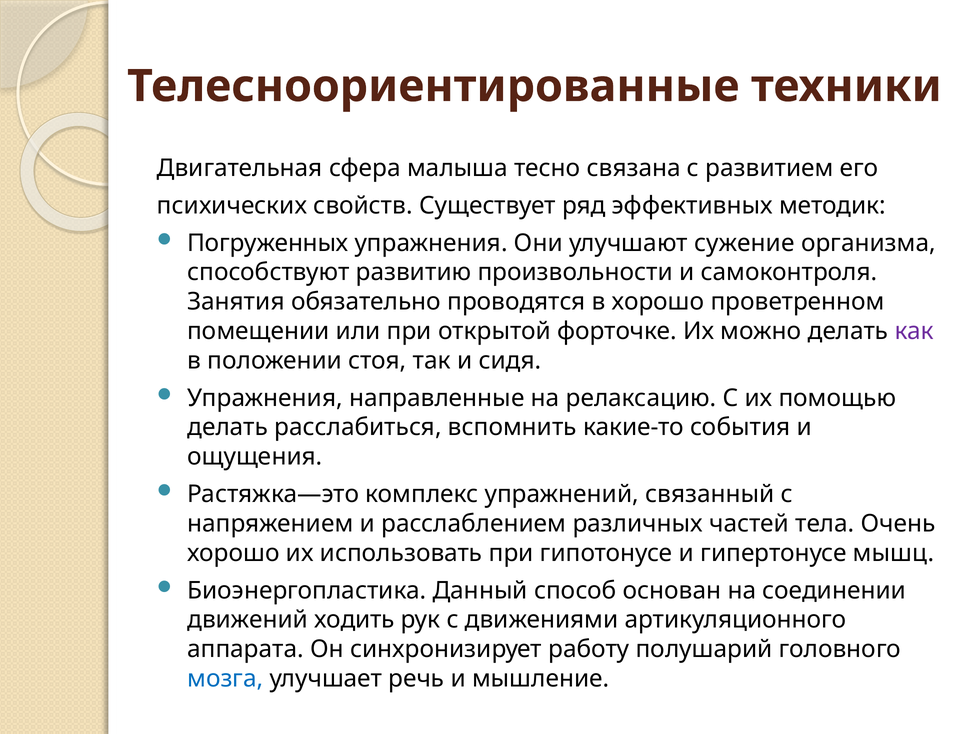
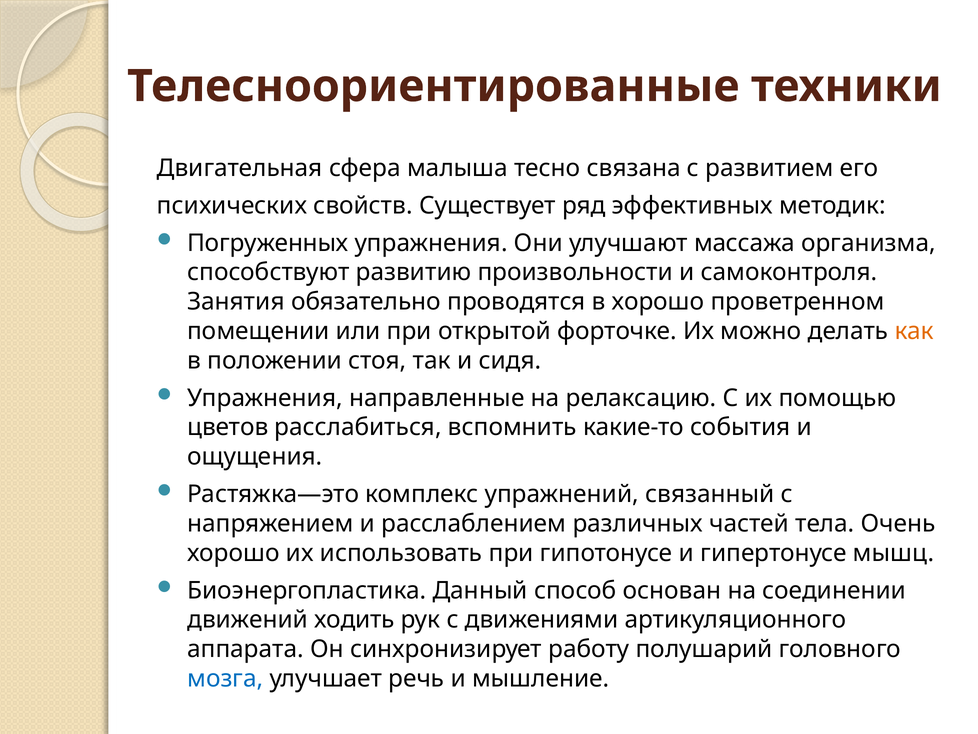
сужение: сужение -> массажа
как colour: purple -> orange
делать at (228, 427): делать -> цветов
